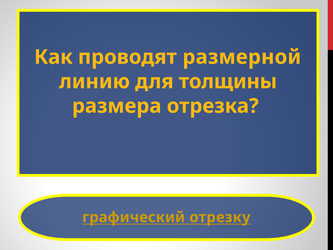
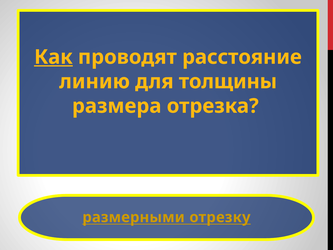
Как underline: none -> present
размерной: размерной -> расстояние
графический: графический -> размерными
